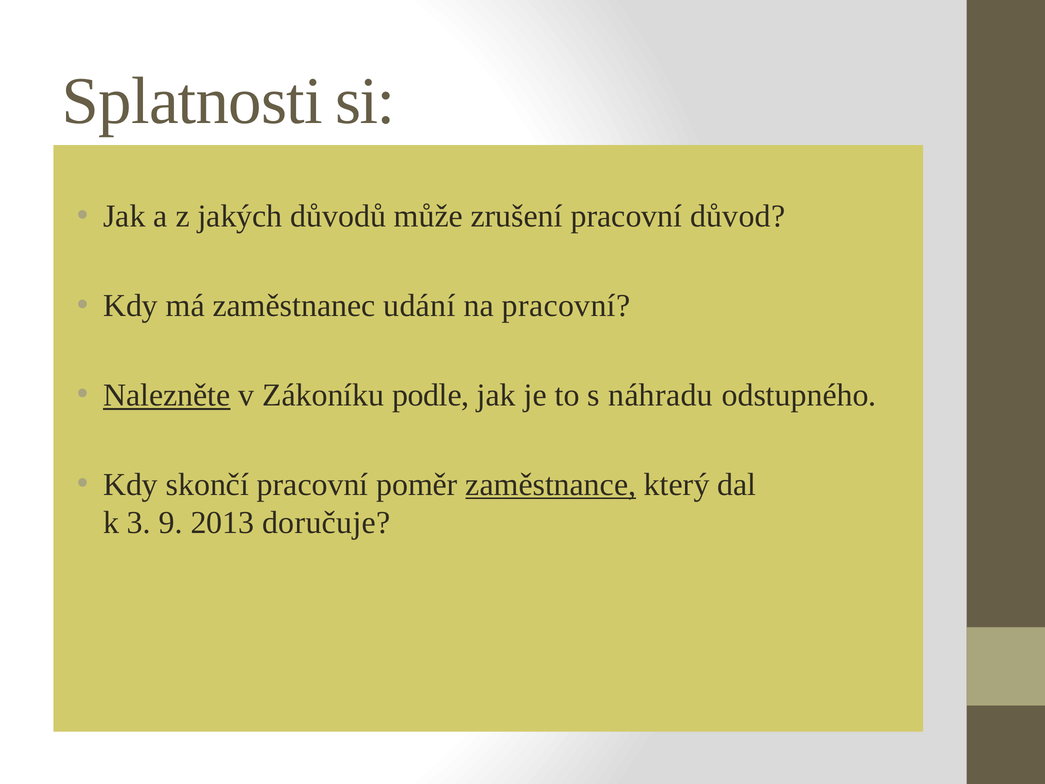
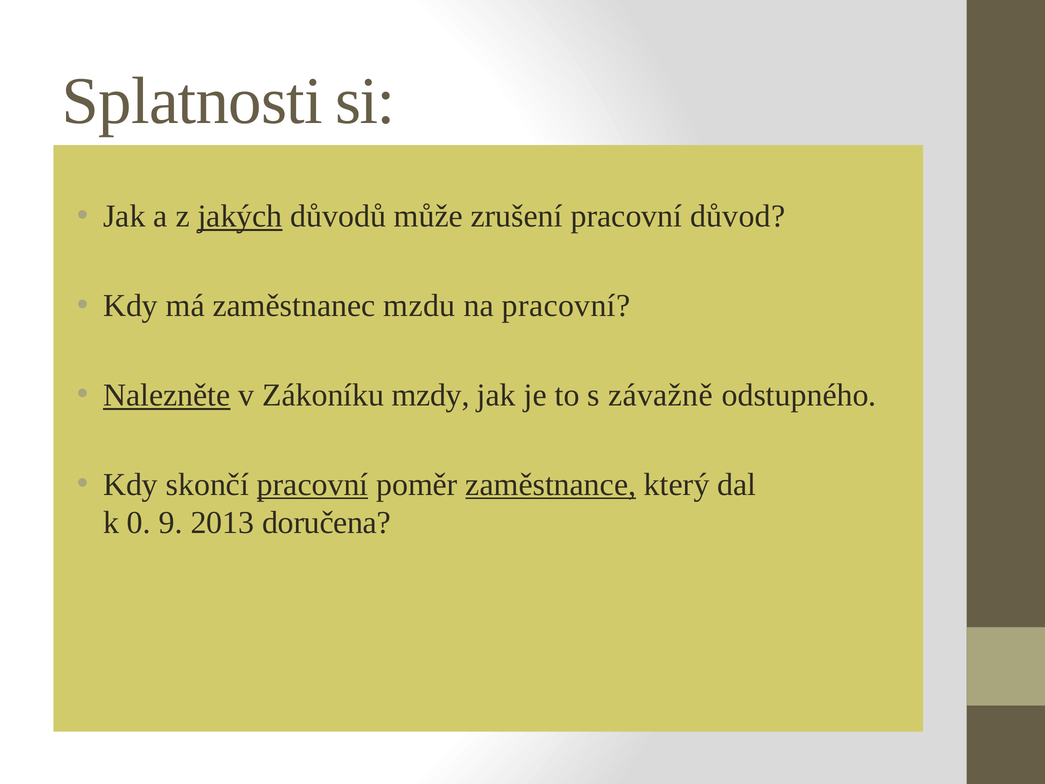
jakých underline: none -> present
udání: udání -> mzdu
podle: podle -> mzdy
náhradu: náhradu -> závažně
pracovní at (313, 484) underline: none -> present
3: 3 -> 0
doručuje: doručuje -> doručena
